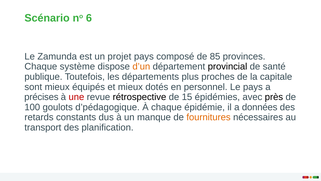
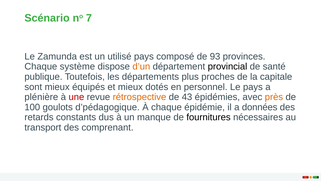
6: 6 -> 7
projet: projet -> utilisé
85: 85 -> 93
précises: précises -> plénière
rétrospective colour: black -> orange
15: 15 -> 43
près colour: black -> orange
fournitures colour: orange -> black
planification: planification -> comprenant
